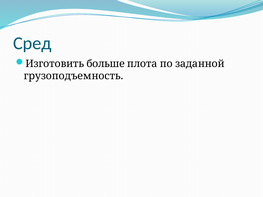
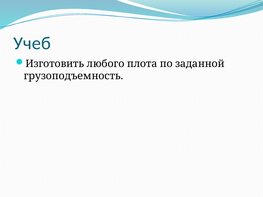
Сред: Сред -> Учеб
больше: больше -> любого
